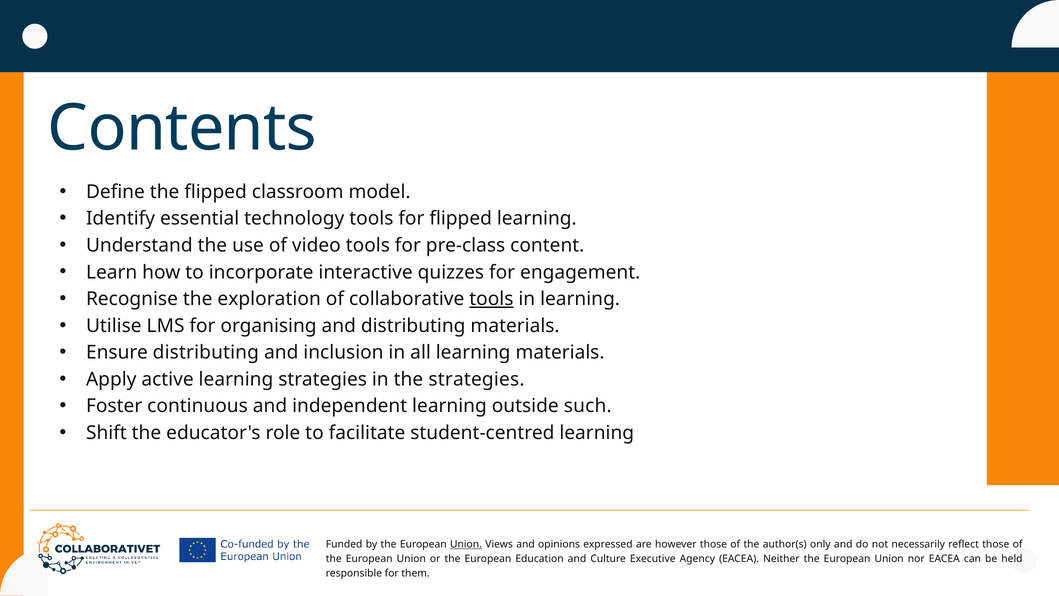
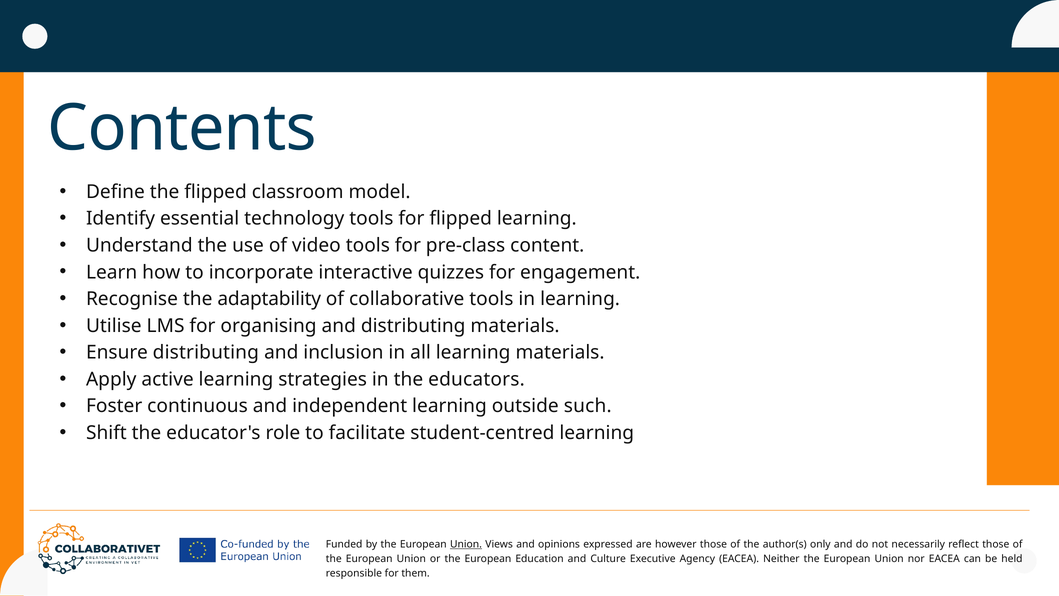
exploration: exploration -> adaptability
tools at (491, 299) underline: present -> none
the strategies: strategies -> educators
